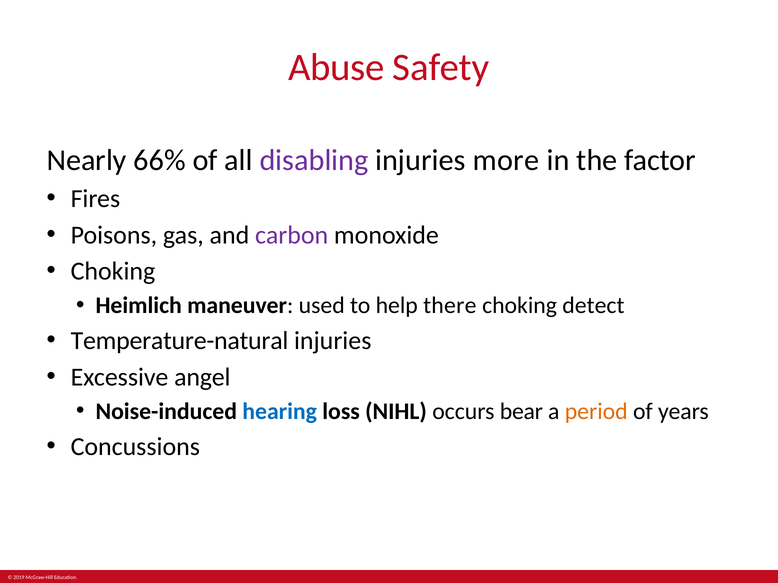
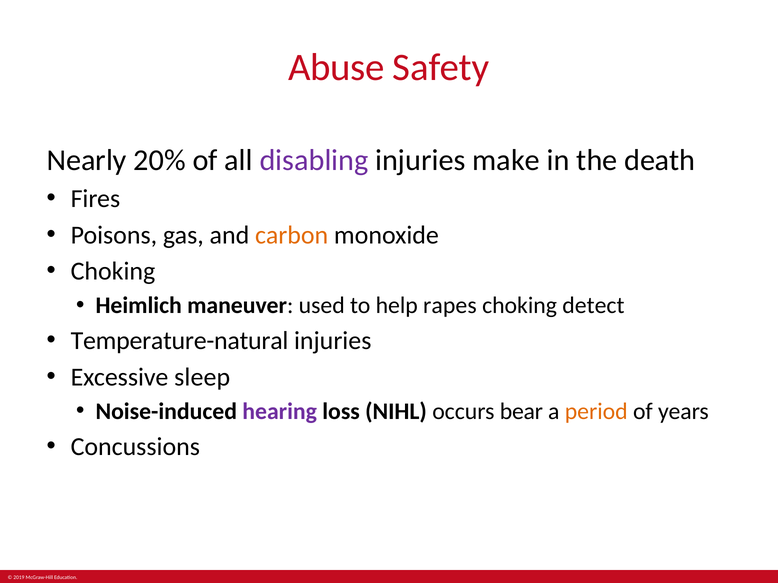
66%: 66% -> 20%
more: more -> make
factor: factor -> death
carbon colour: purple -> orange
there: there -> rapes
angel: angel -> sleep
hearing colour: blue -> purple
